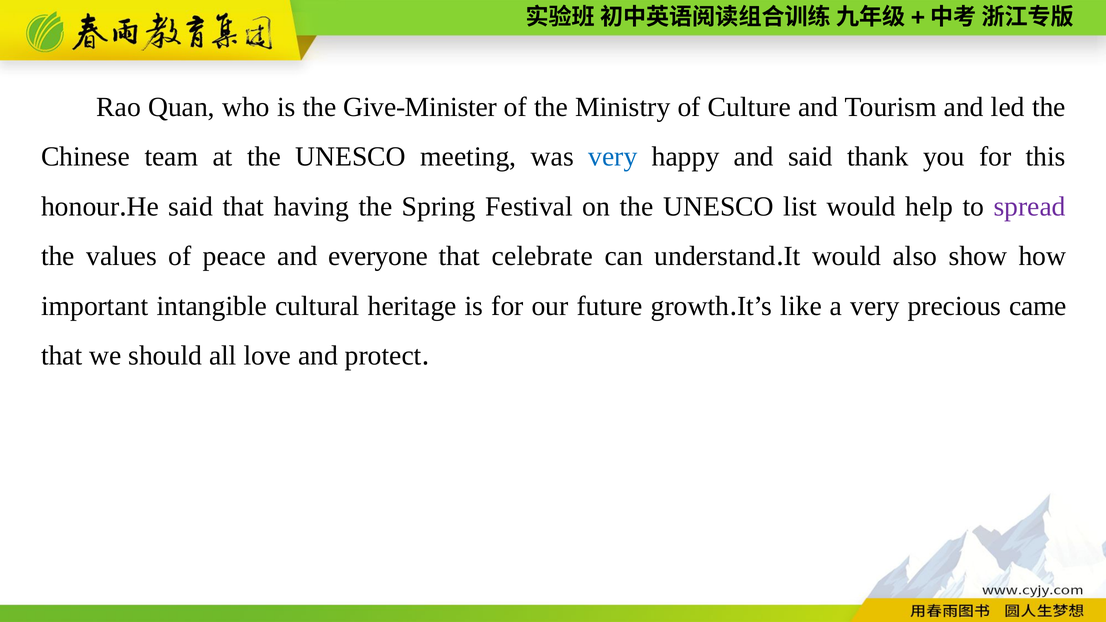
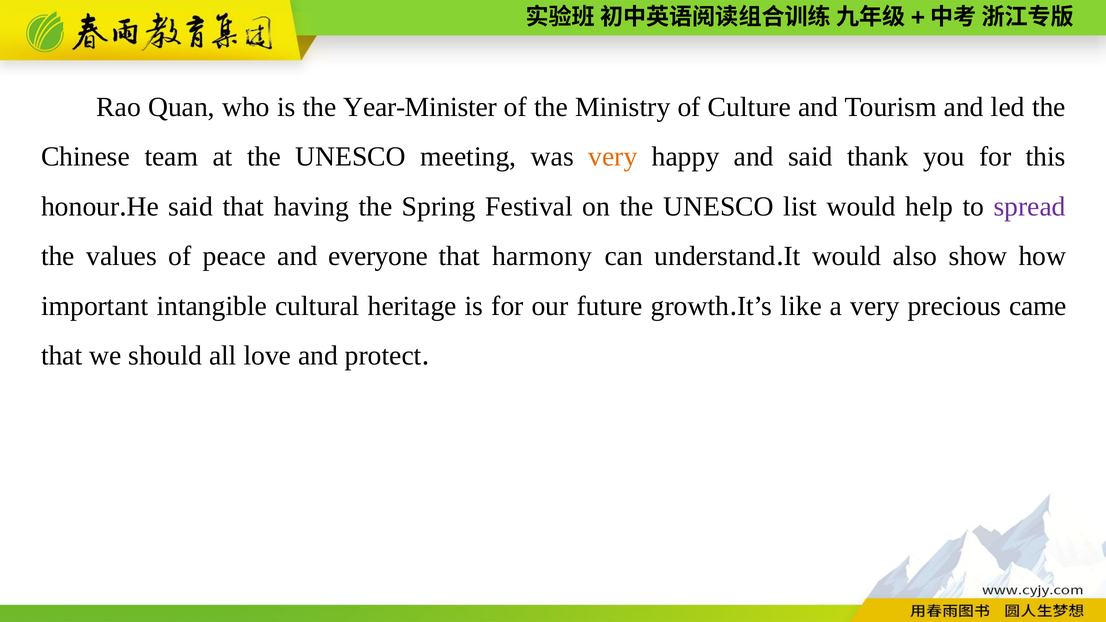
Give-Minister: Give-Minister -> Year-Minister
very at (613, 157) colour: blue -> orange
celebrate: celebrate -> harmony
